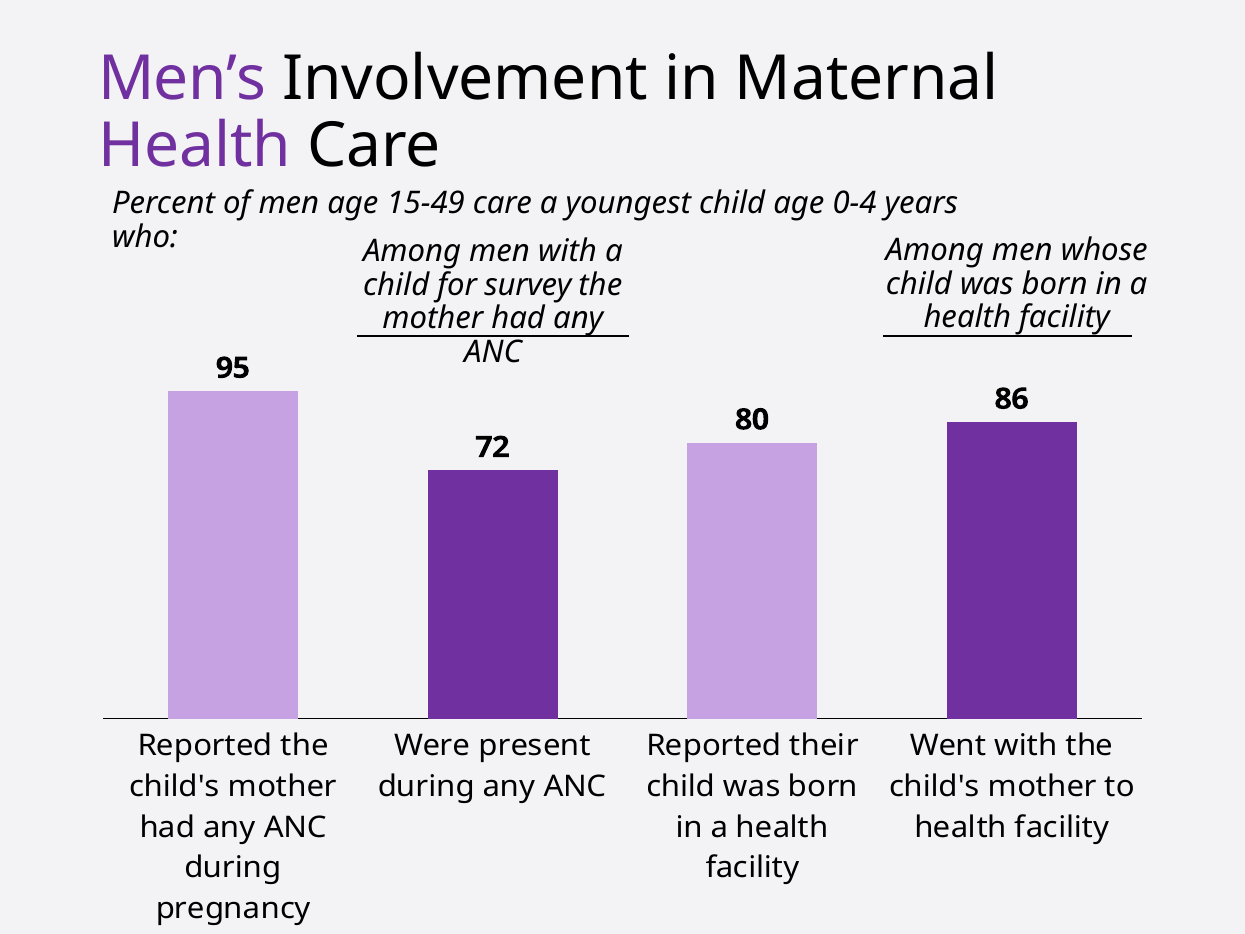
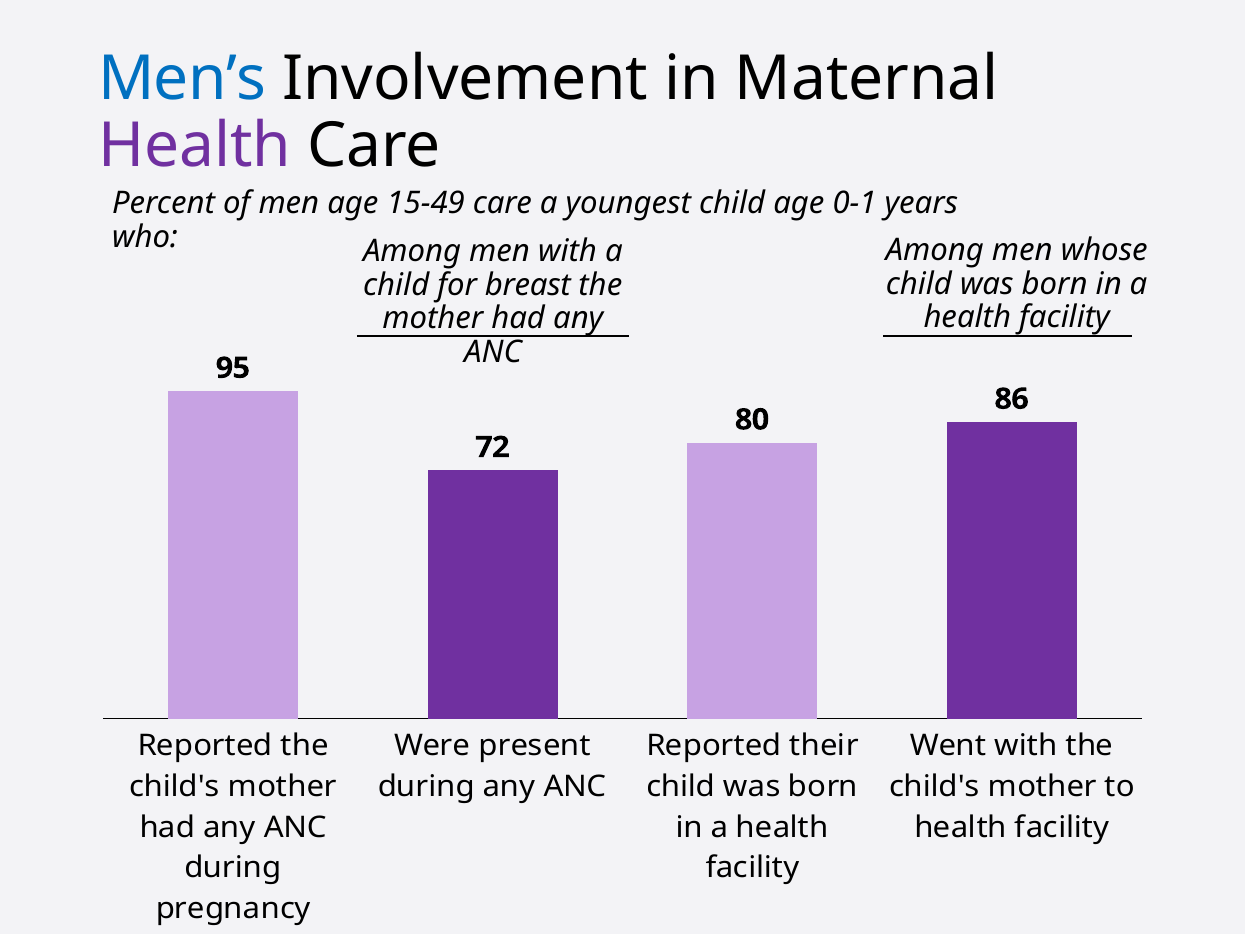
Men’s colour: purple -> blue
0-4: 0-4 -> 0-1
survey: survey -> breast
